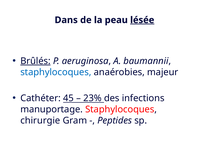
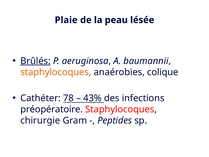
Dans: Dans -> Plaie
lésée underline: present -> none
staphylocoques at (56, 72) colour: blue -> orange
majeur: majeur -> colique
45: 45 -> 78
23%: 23% -> 43%
manuportage: manuportage -> préopératoire
